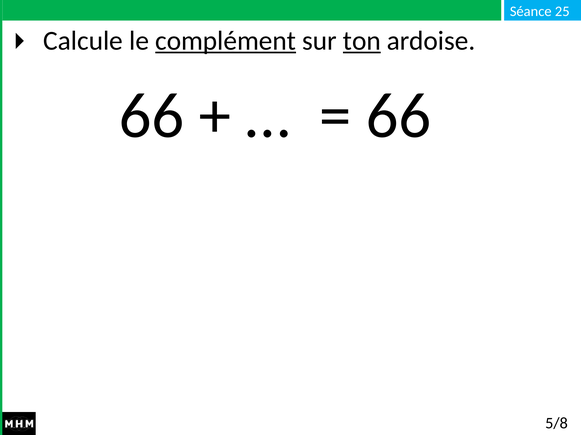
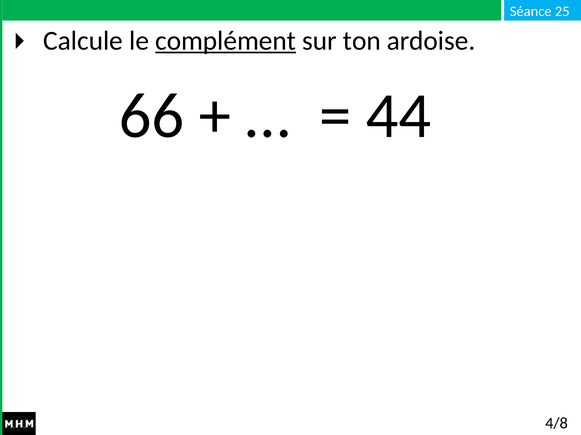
ton underline: present -> none
66 at (399, 116): 66 -> 44
5/8: 5/8 -> 4/8
